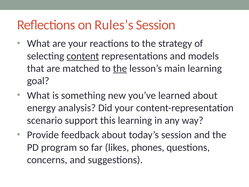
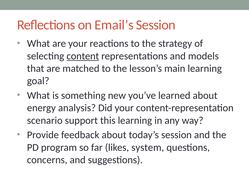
Rules’s: Rules’s -> Email’s
the at (120, 68) underline: present -> none
phones: phones -> system
